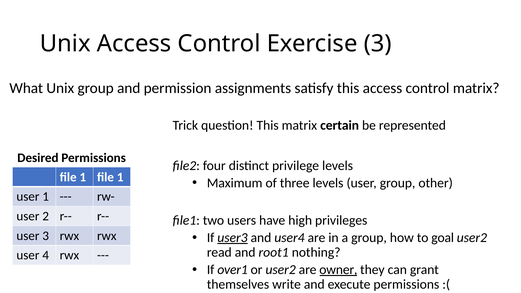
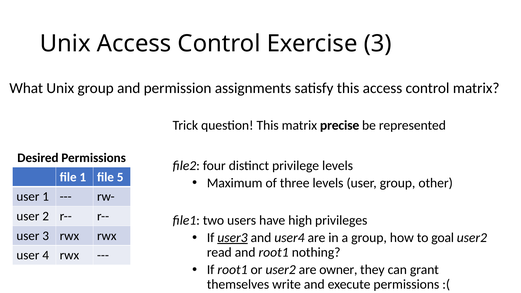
certain: certain -> precise
1 file 1: 1 -> 5
If over1: over1 -> root1
owner underline: present -> none
